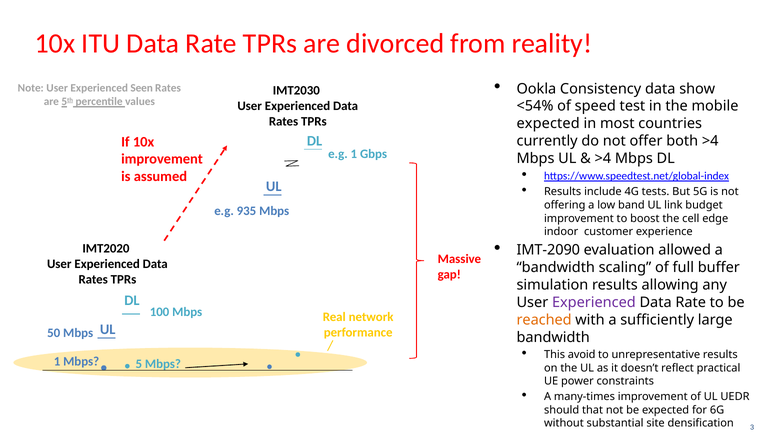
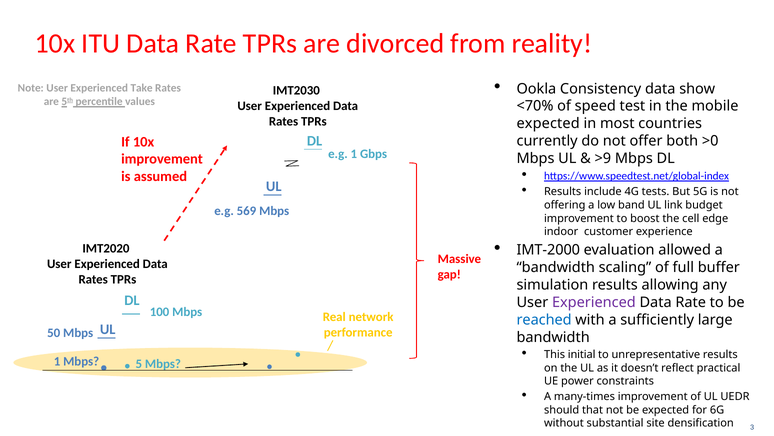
Seen: Seen -> Take
<54%: <54% -> <70%
both >4: >4 -> >0
>4 at (603, 158): >4 -> >9
935: 935 -> 569
IMT-2090: IMT-2090 -> IMT-2000
reached colour: orange -> blue
avoid: avoid -> initial
